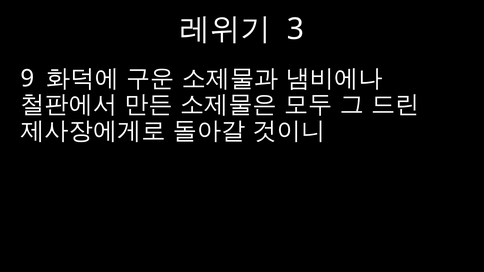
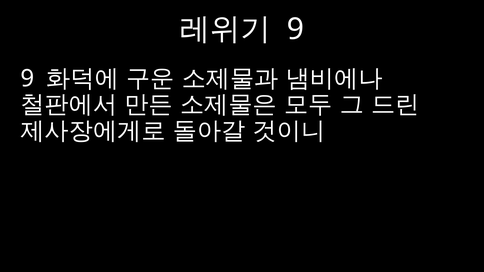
3 at (296, 29): 3 -> 9
